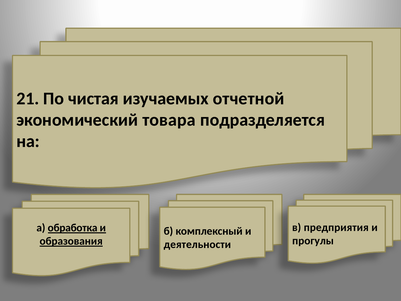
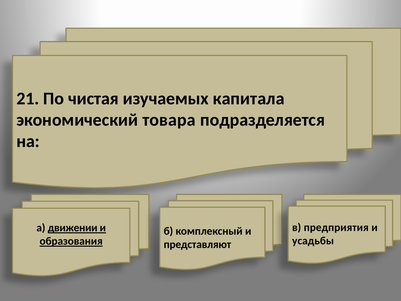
отчетной: отчетной -> капитала
обработка: обработка -> движении
прогулы: прогулы -> усадьбы
деятельности: деятельности -> представляют
